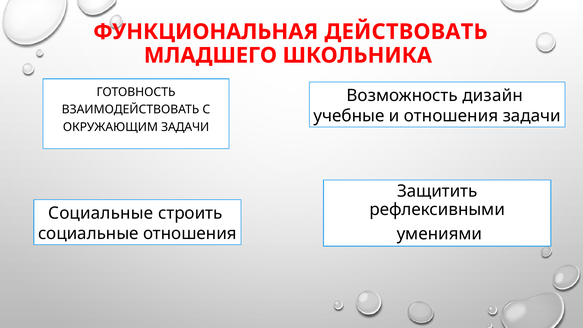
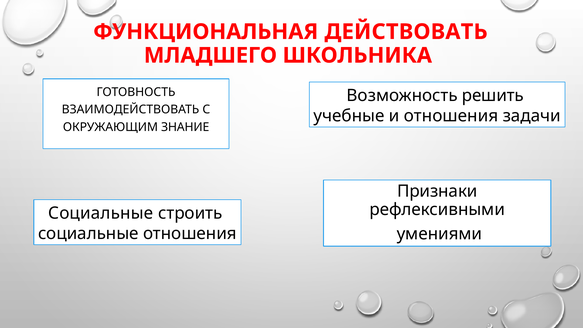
дизайн: дизайн -> решить
ОКРУЖАЮЩИМ ЗАДАЧИ: ЗАДАЧИ -> ЗНАНИЕ
Защитить: Защитить -> Признаки
